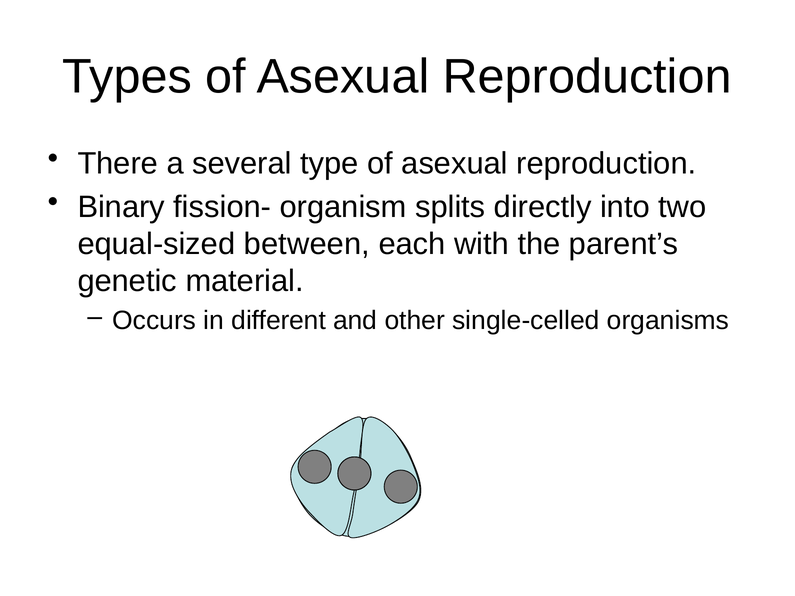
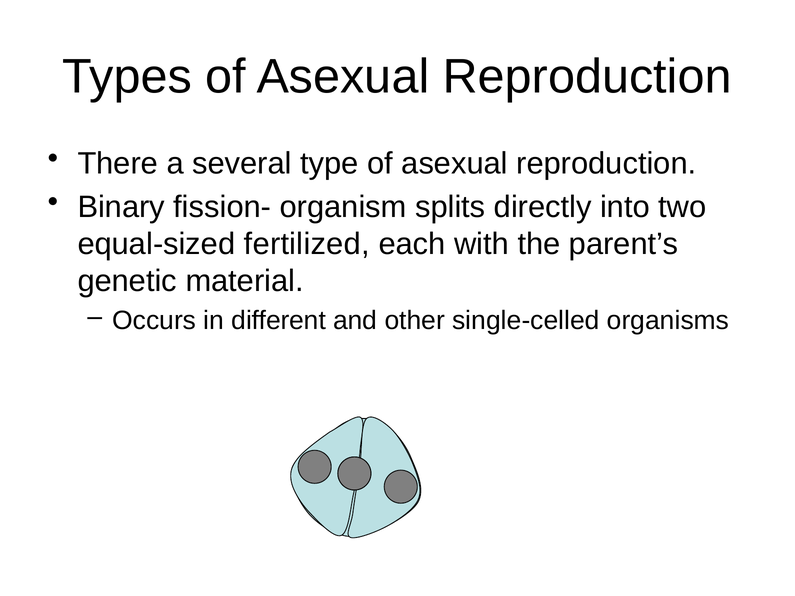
between: between -> fertilized
